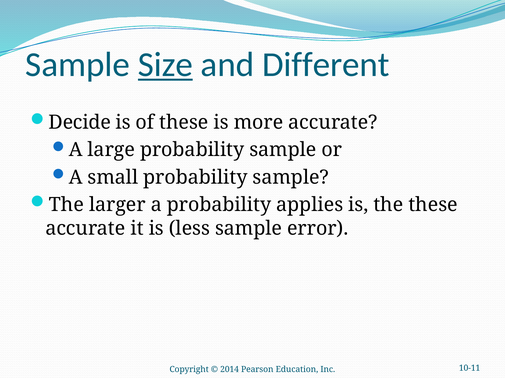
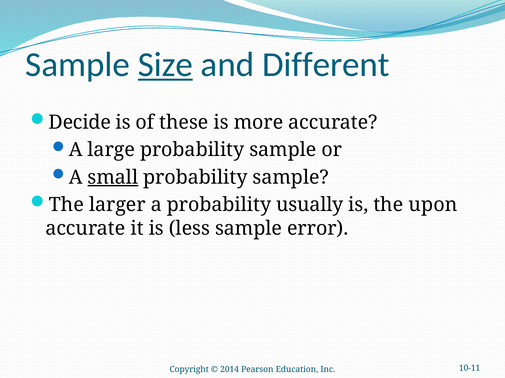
small underline: none -> present
applies: applies -> usually
the these: these -> upon
